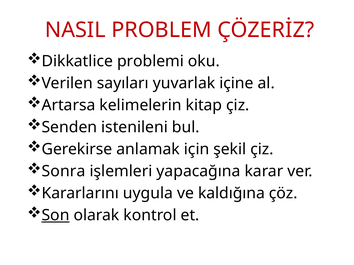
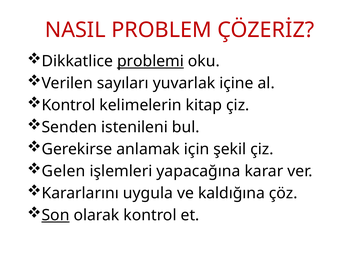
problemi underline: none -> present
Artarsa at (68, 105): Artarsa -> Kontrol
Sonra: Sonra -> Gelen
